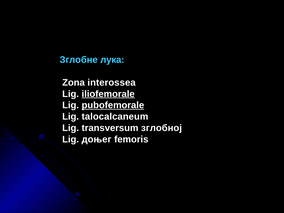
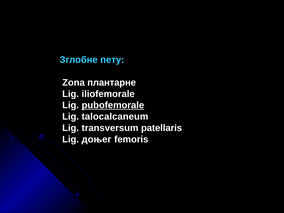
лука: лука -> пету
interossea: interossea -> плантарне
iliofemorale underline: present -> none
зглобној: зглобној -> patellaris
